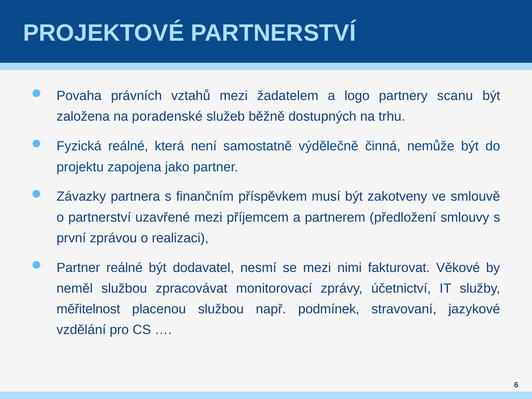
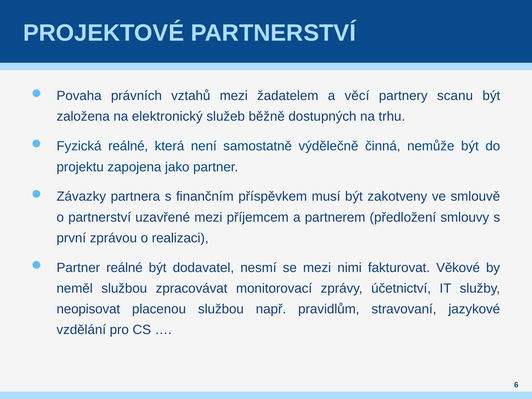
logo: logo -> věcí
poradenské: poradenské -> elektronický
měřitelnost: měřitelnost -> neopisovat
podmínek: podmínek -> pravidlům
